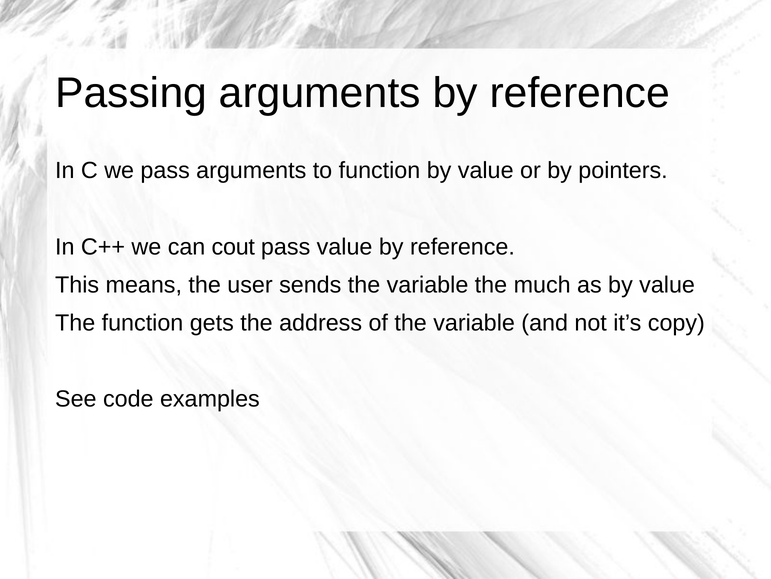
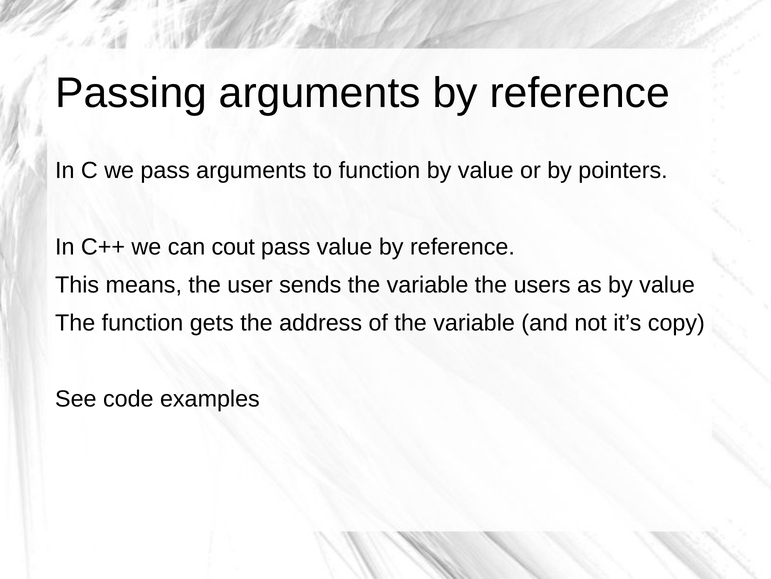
much: much -> users
